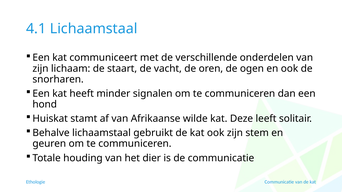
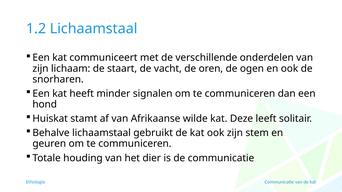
4.1: 4.1 -> 1.2
